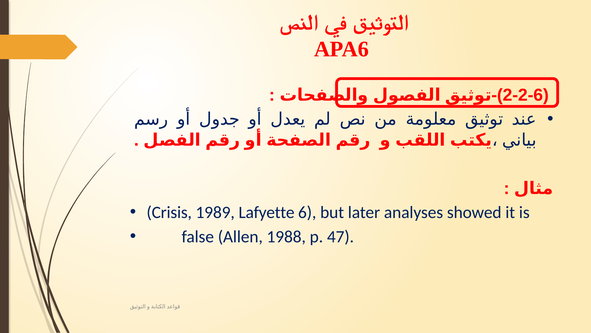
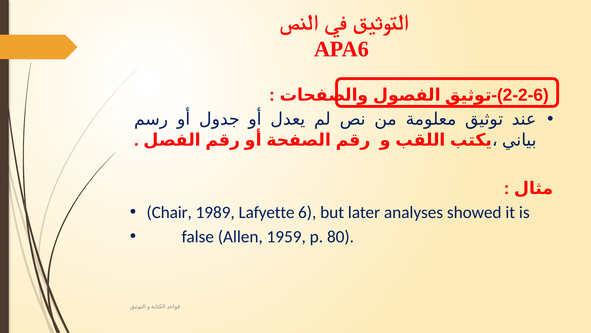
Crisis: Crisis -> Chair
1988: 1988 -> 1959
47: 47 -> 80
